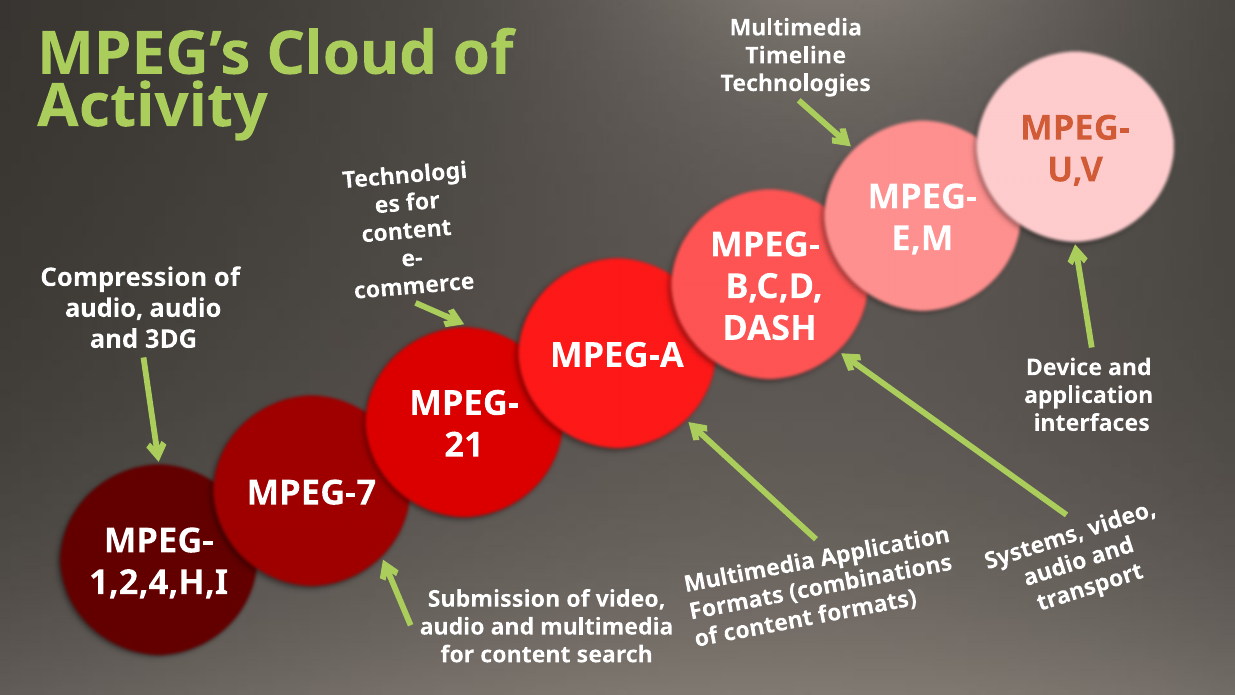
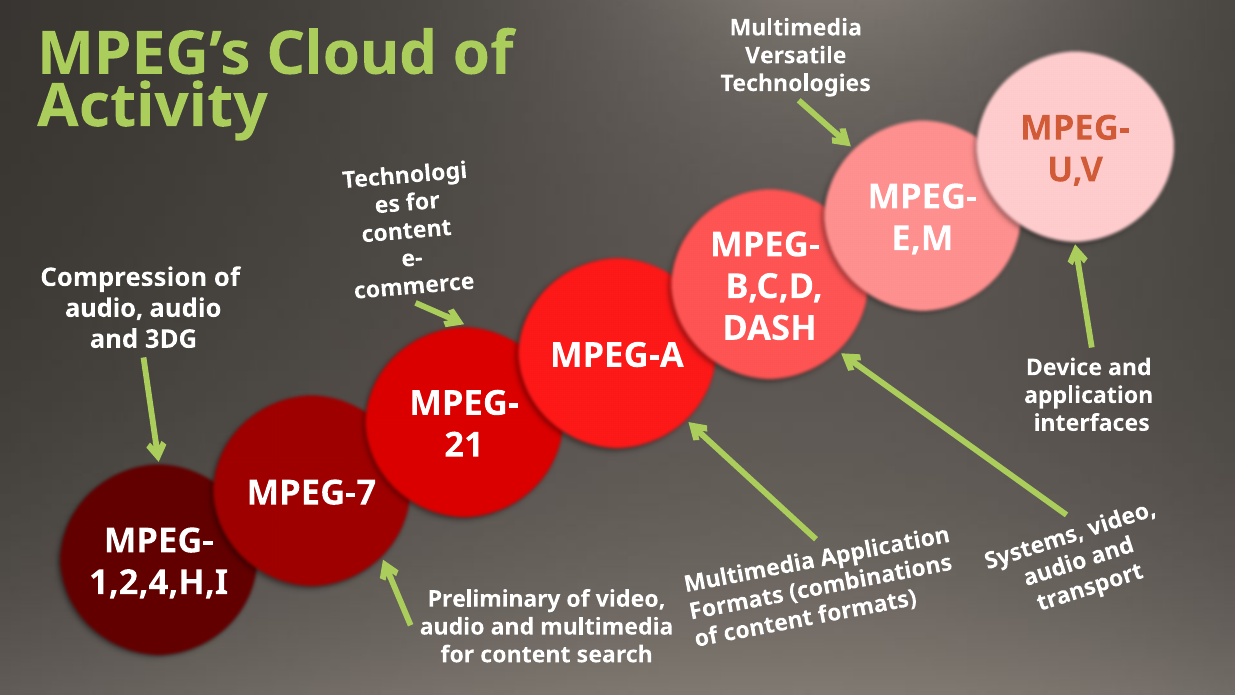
Timeline: Timeline -> Versatile
Submission: Submission -> Preliminary
